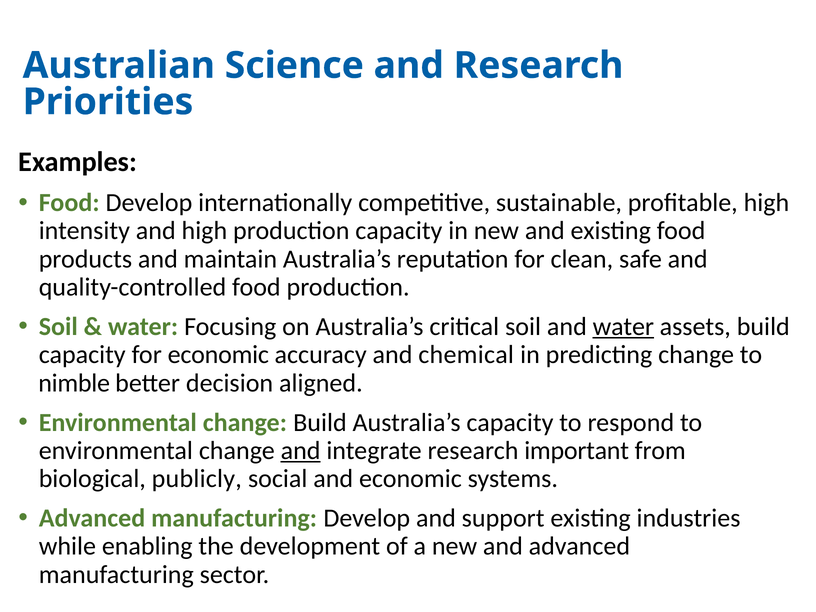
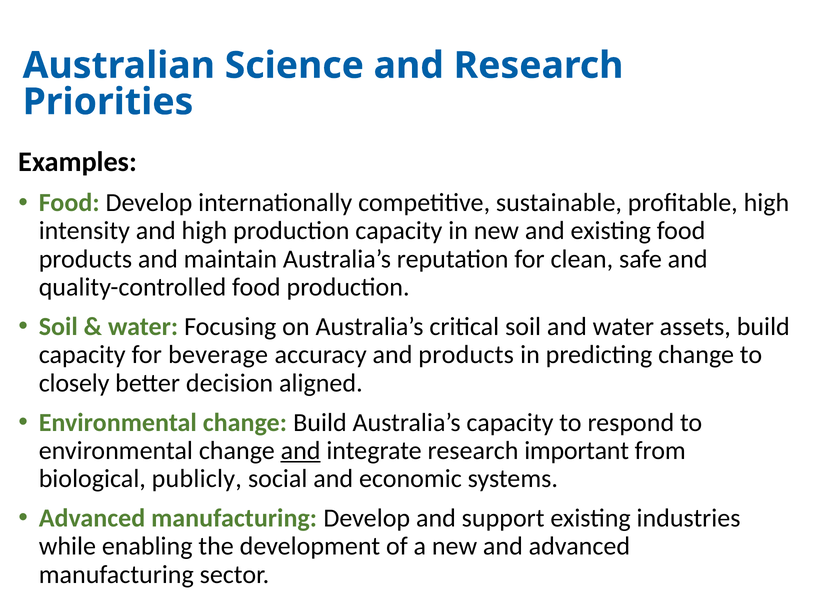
water at (623, 327) underline: present -> none
for economic: economic -> beverage
and chemical: chemical -> products
nimble: nimble -> closely
